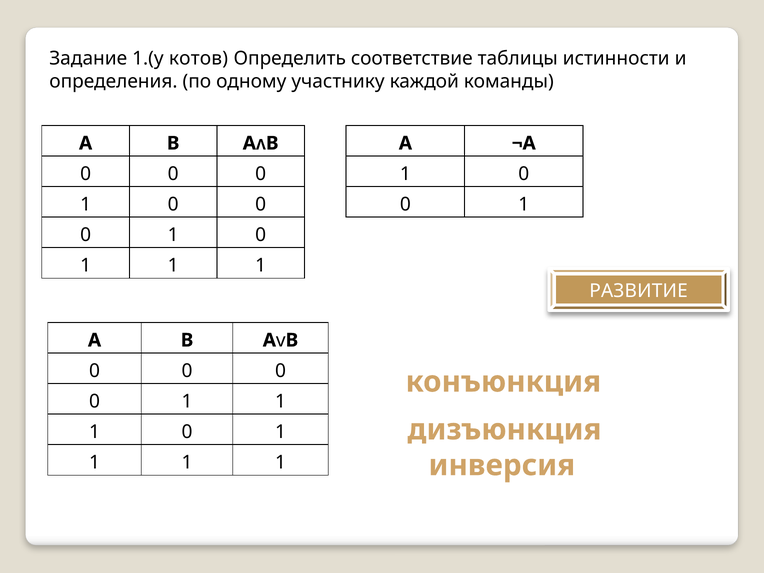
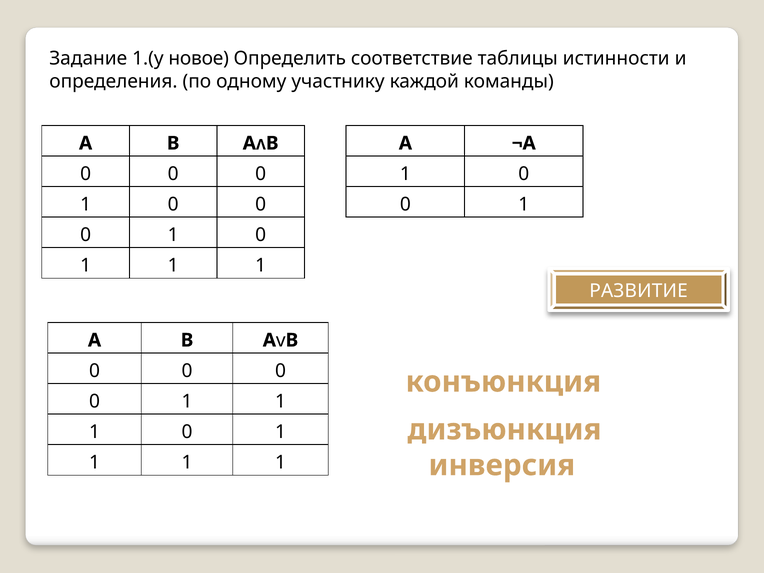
котов: котов -> новое
